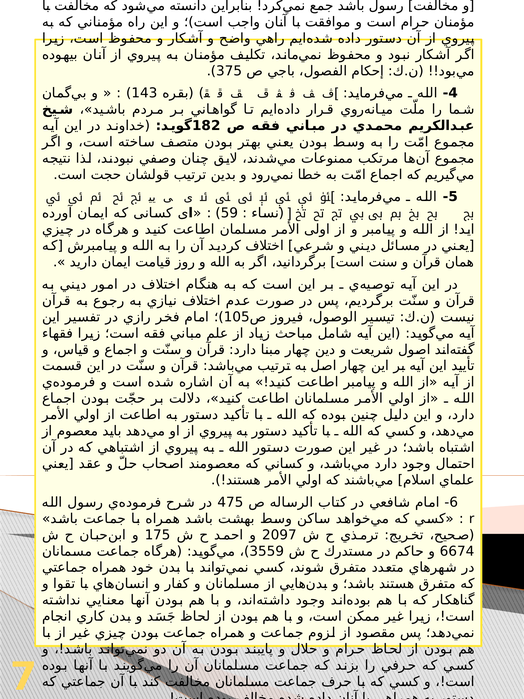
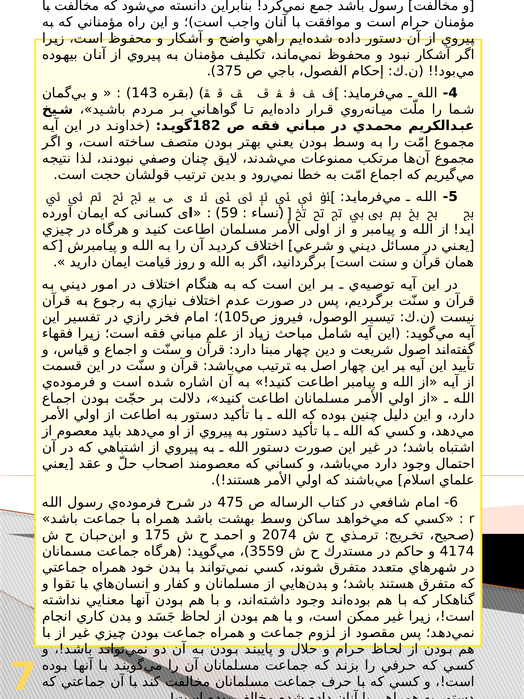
2097: 2097 -> 2074
6674: 6674 -> 4174
